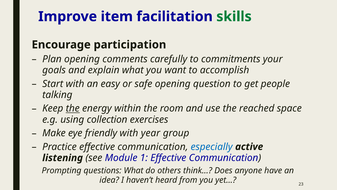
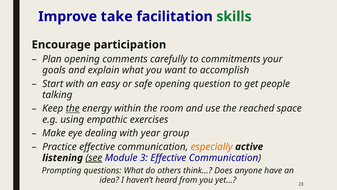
item: item -> take
collection: collection -> empathic
friendly: friendly -> dealing
especially colour: blue -> orange
see underline: none -> present
1: 1 -> 3
